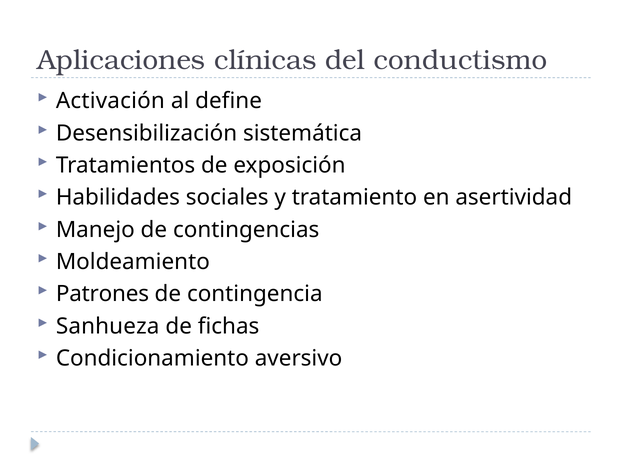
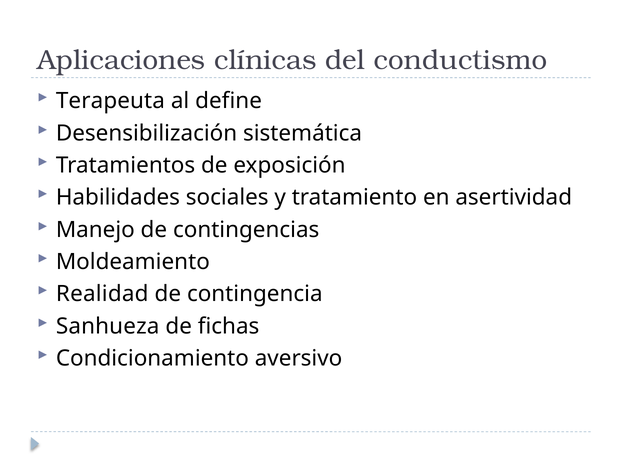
Activación: Activación -> Terapeuta
Patrones: Patrones -> Realidad
